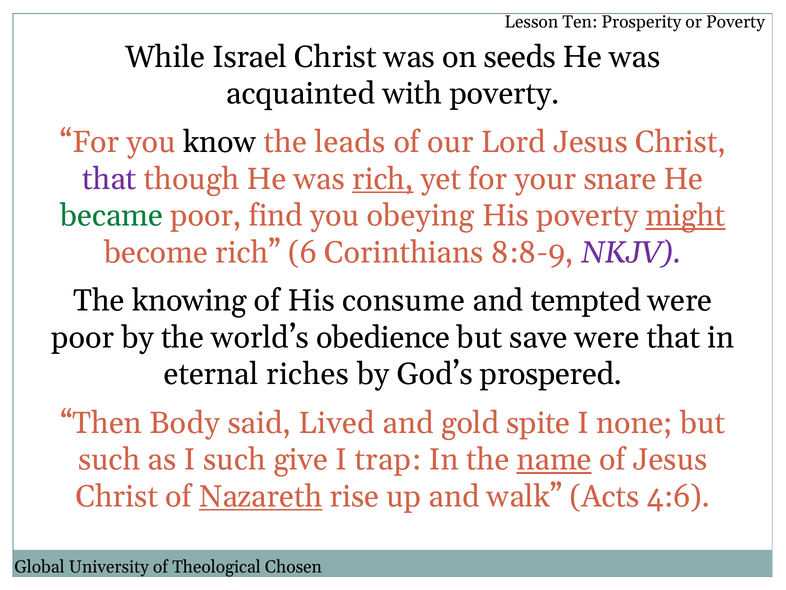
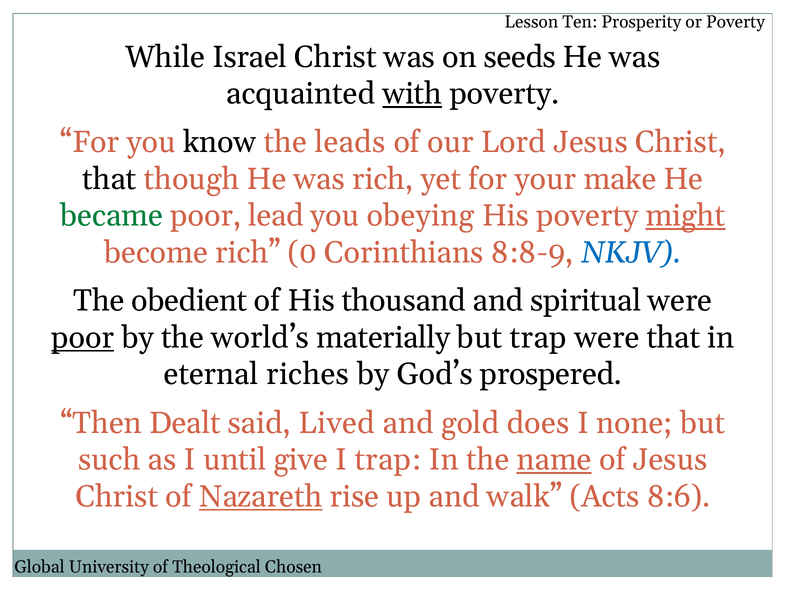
with underline: none -> present
that at (109, 179) colour: purple -> black
rich at (383, 179) underline: present -> none
snare: snare -> make
find: find -> lead
6: 6 -> 0
NKJV colour: purple -> blue
knowing: knowing -> obedient
consume: consume -> thousand
tempted: tempted -> spiritual
poor at (83, 337) underline: none -> present
obedience: obedience -> materially
but save: save -> trap
Body: Body -> Dealt
spite: spite -> does
I such: such -> until
4:6: 4:6 -> 8:6
